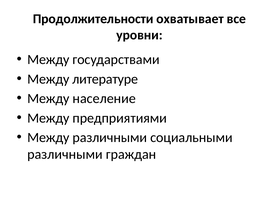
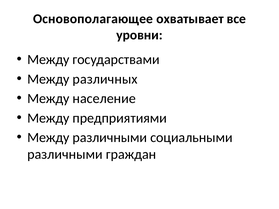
Продолжительности: Продолжительности -> Основополагающее
литературе: литературе -> различных
